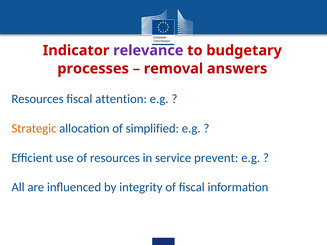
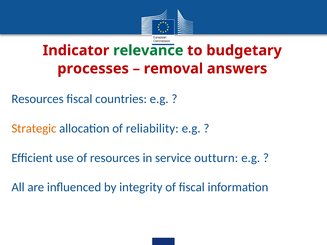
relevance colour: purple -> green
attention: attention -> countries
simplified: simplified -> reliability
prevent: prevent -> outturn
